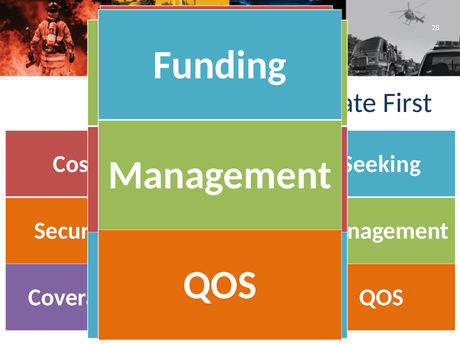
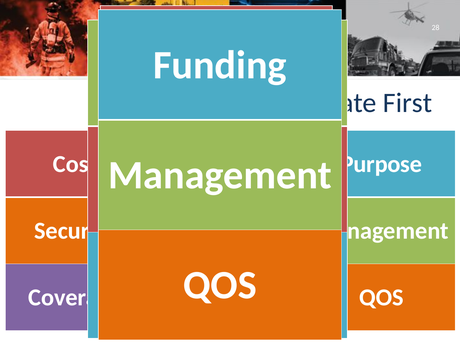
Seeking: Seeking -> Purpose
